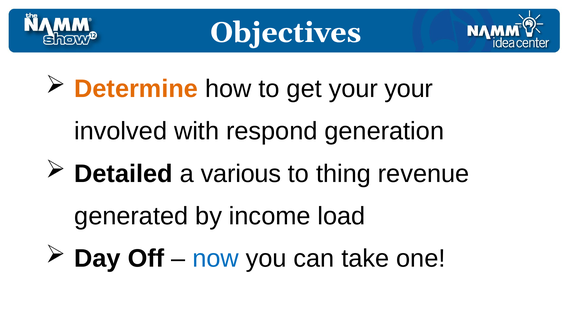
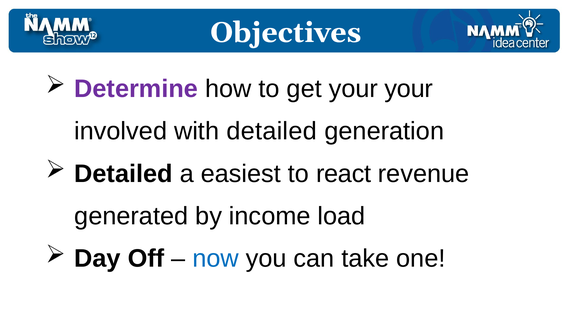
Determine colour: orange -> purple
with respond: respond -> detailed
various: various -> easiest
thing: thing -> react
